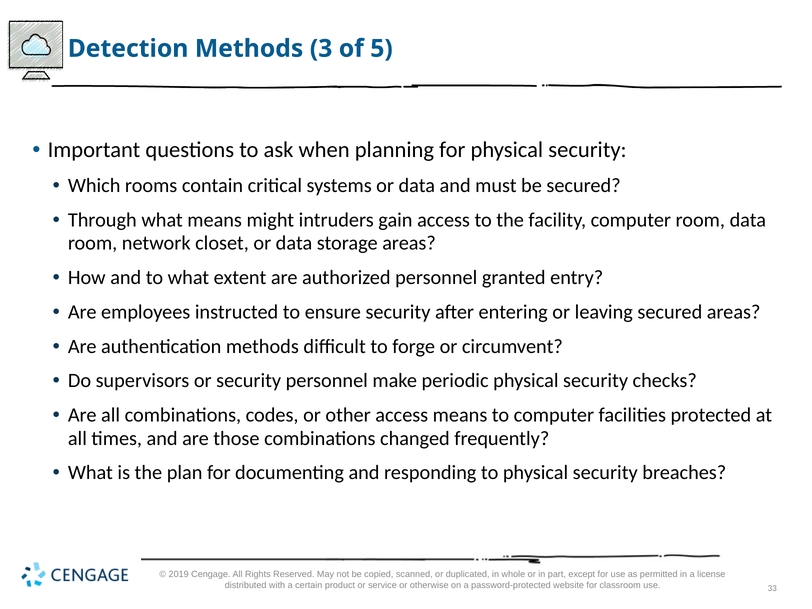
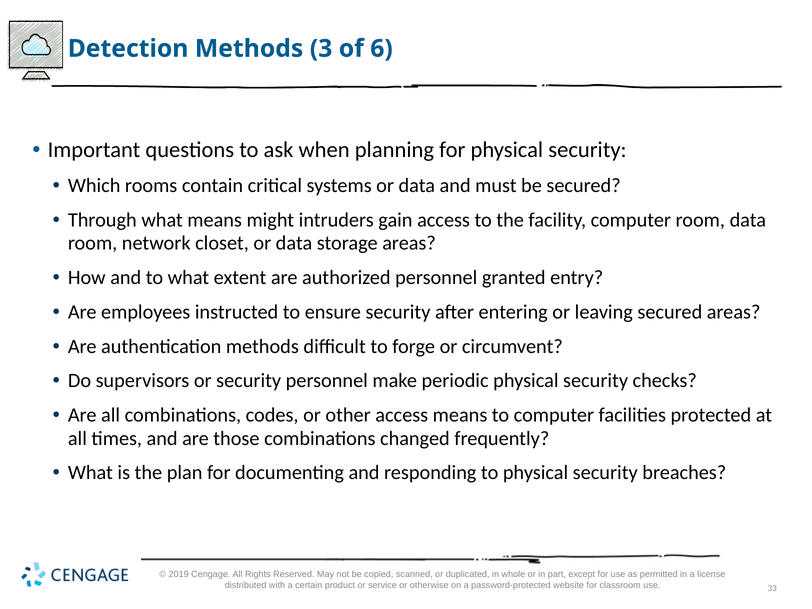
5: 5 -> 6
